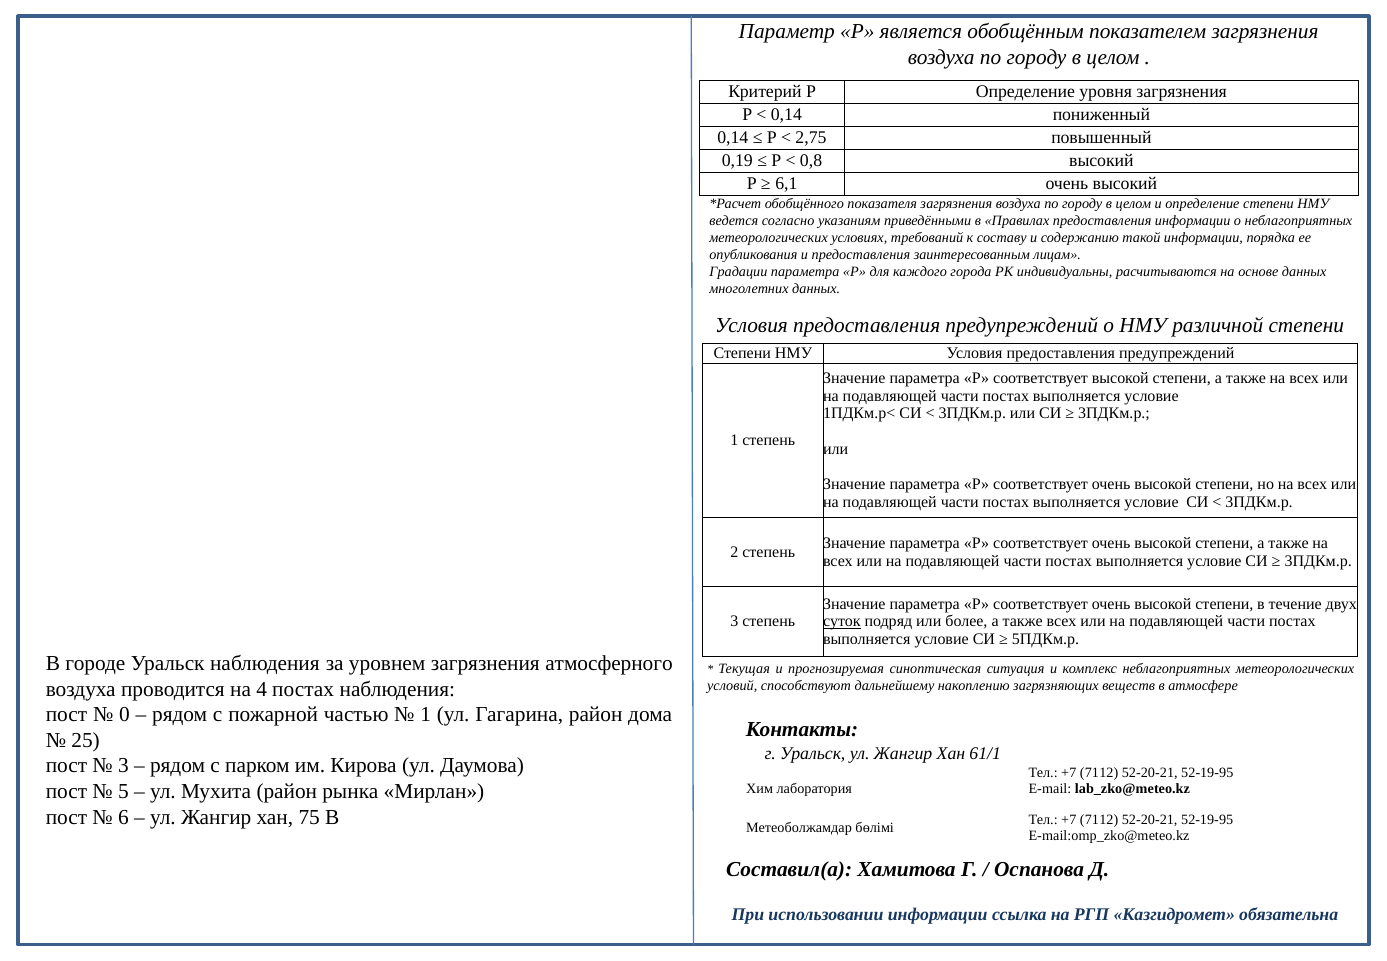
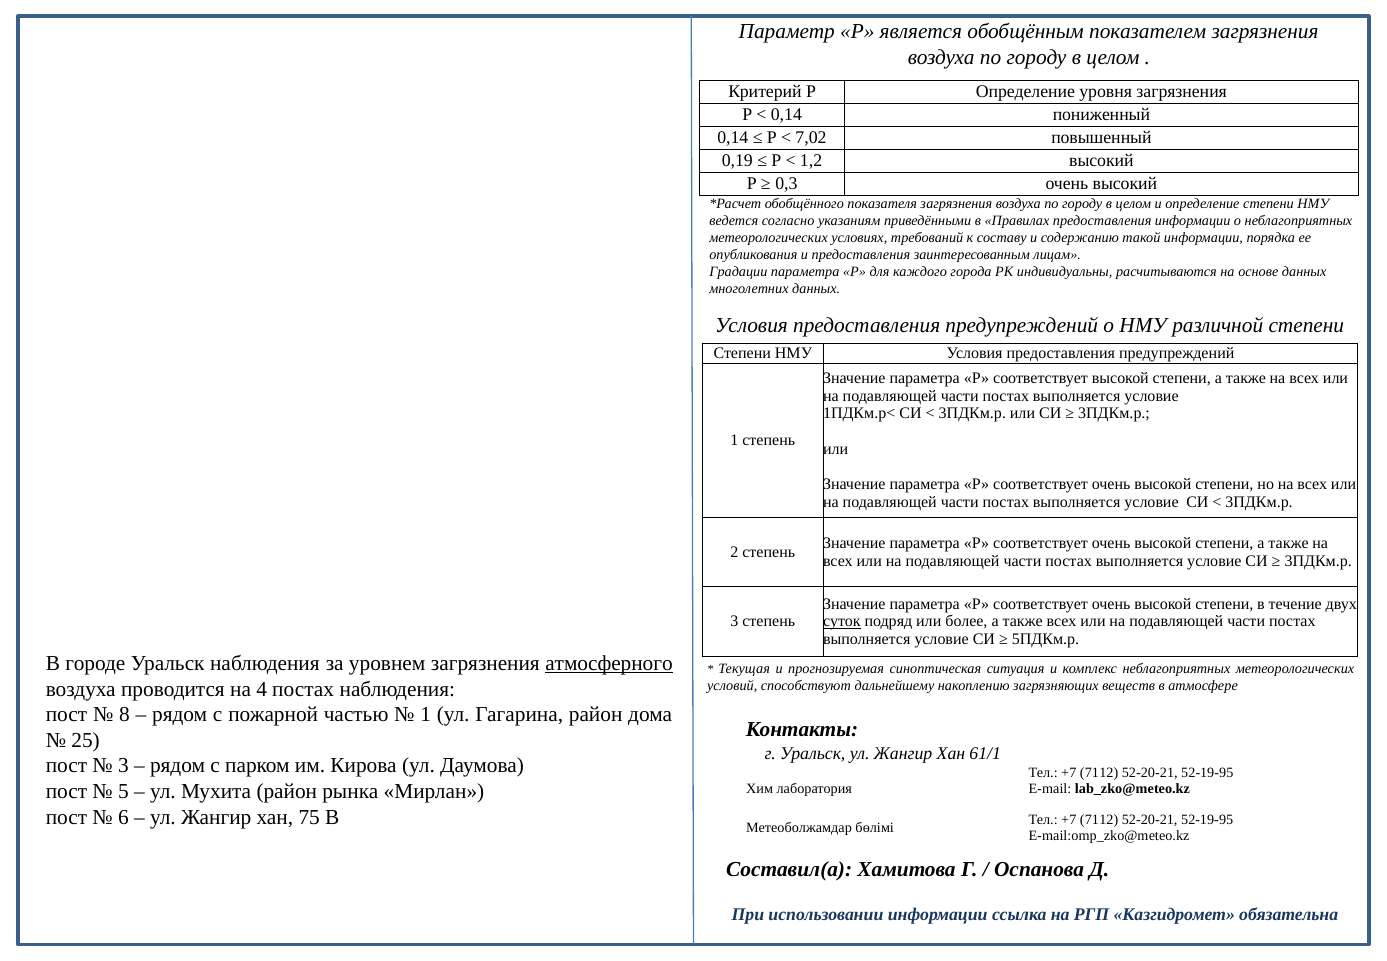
2,75: 2,75 -> 7,02
0,8: 0,8 -> 1,2
6,1: 6,1 -> 0,3
атмосферного underline: none -> present
0: 0 -> 8
